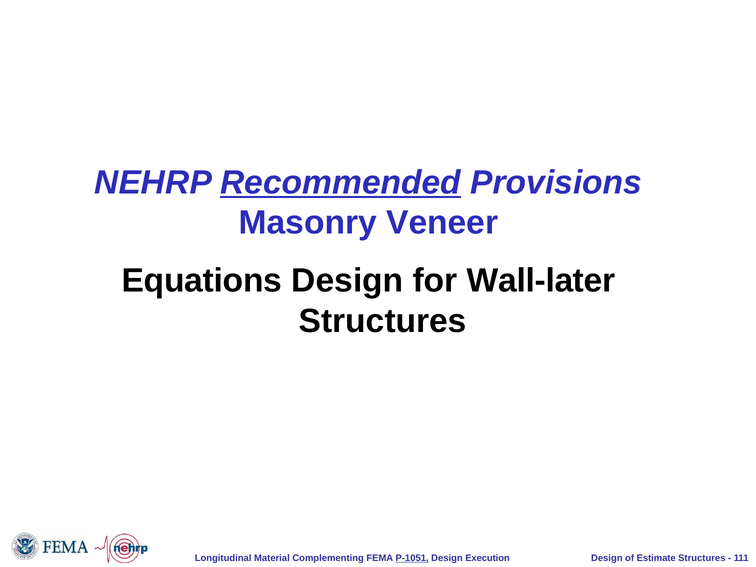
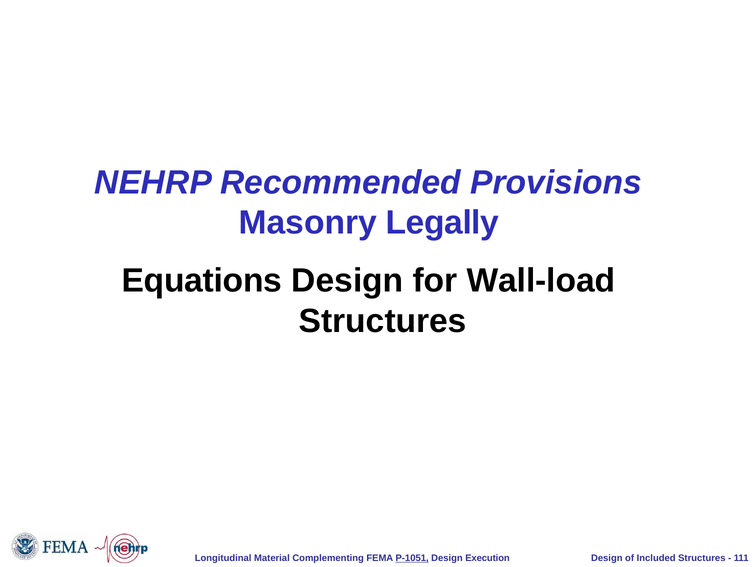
Recommended underline: present -> none
Veneer: Veneer -> Legally
Wall-later: Wall-later -> Wall-load
Estimate: Estimate -> Included
